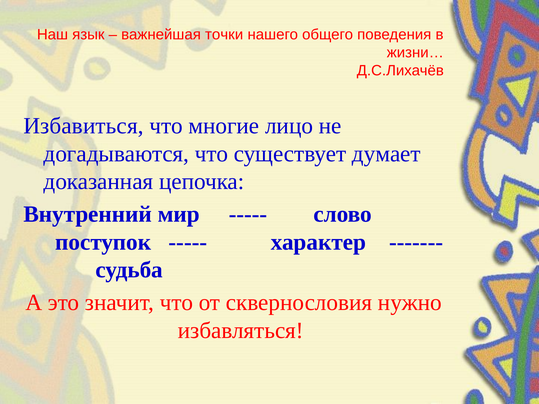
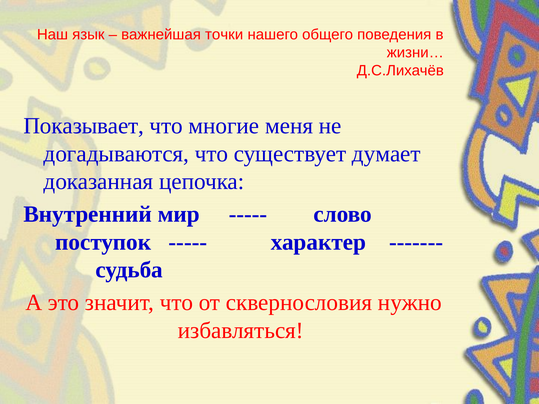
Избавиться: Избавиться -> Показывает
лицо: лицо -> меня
